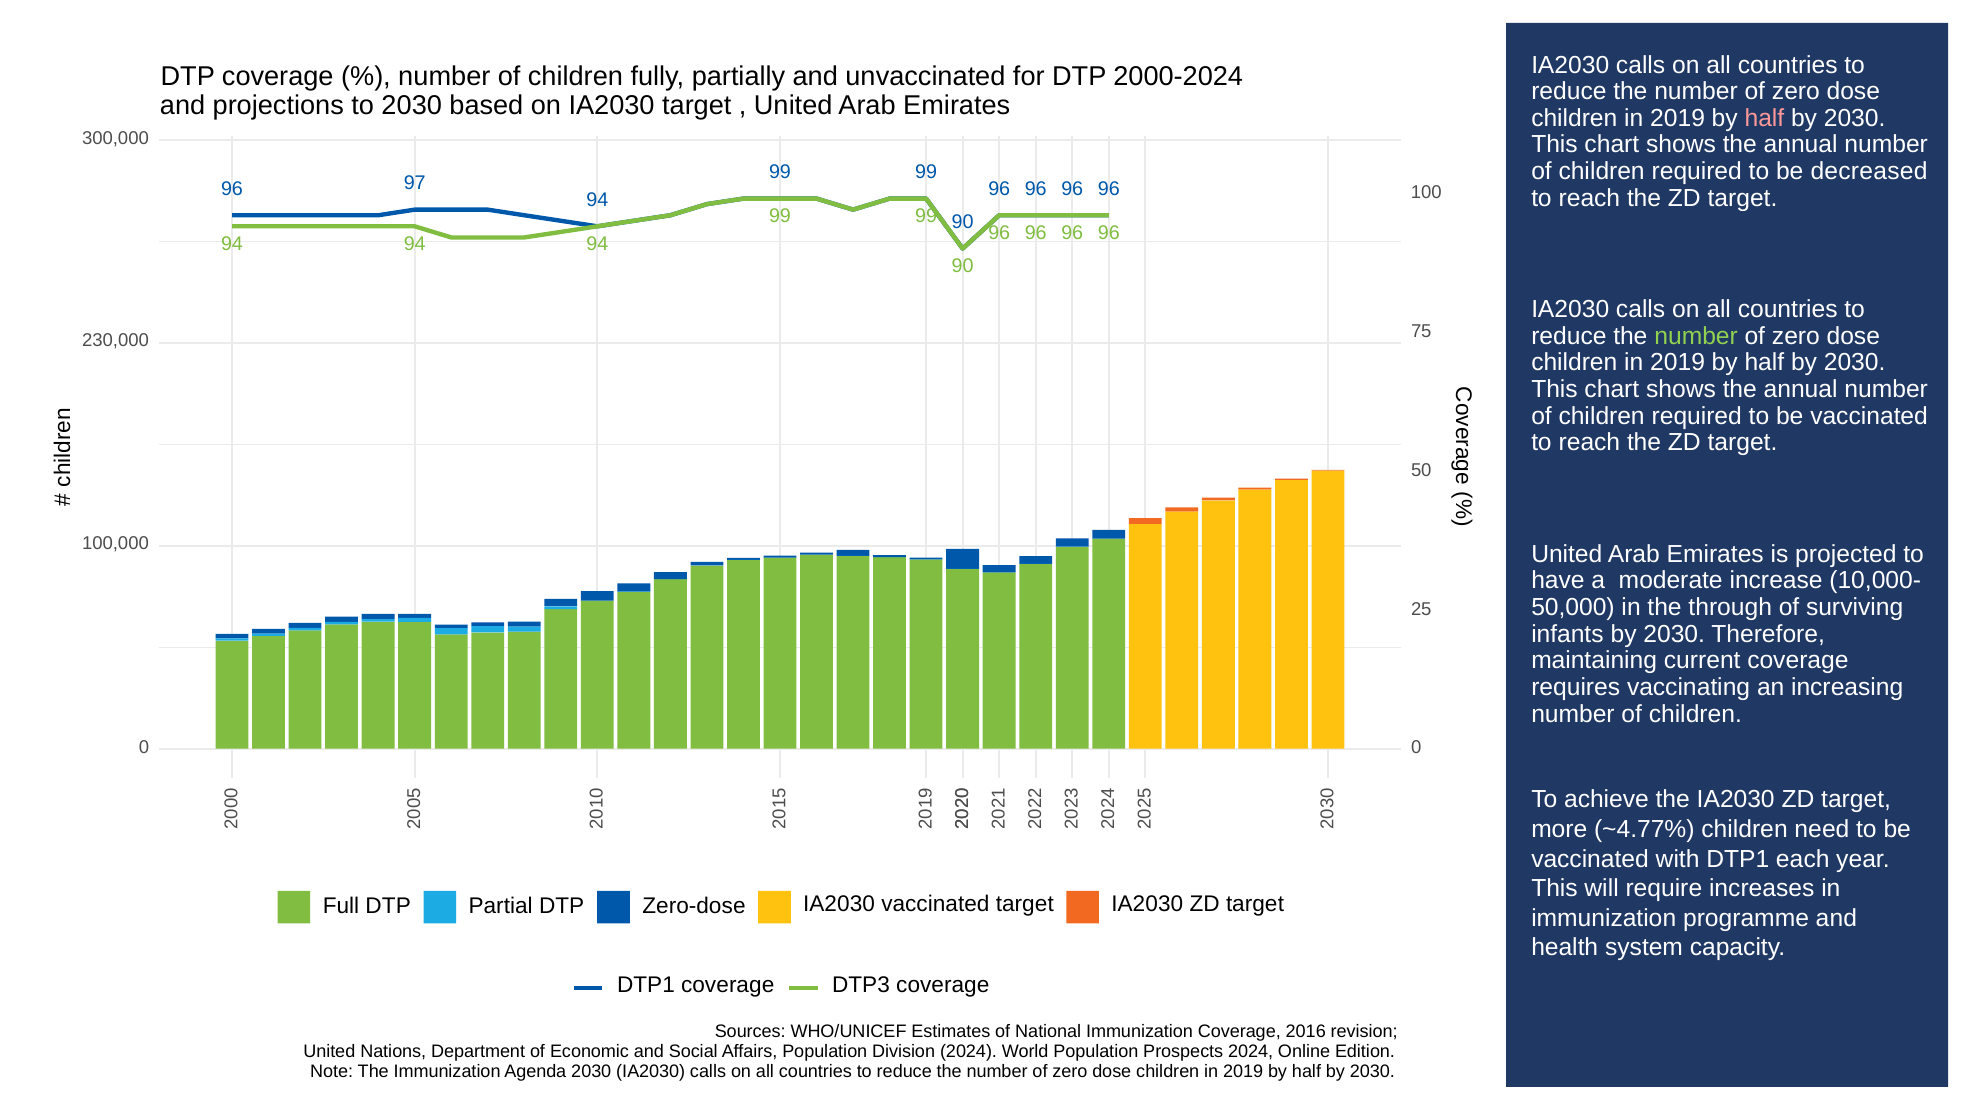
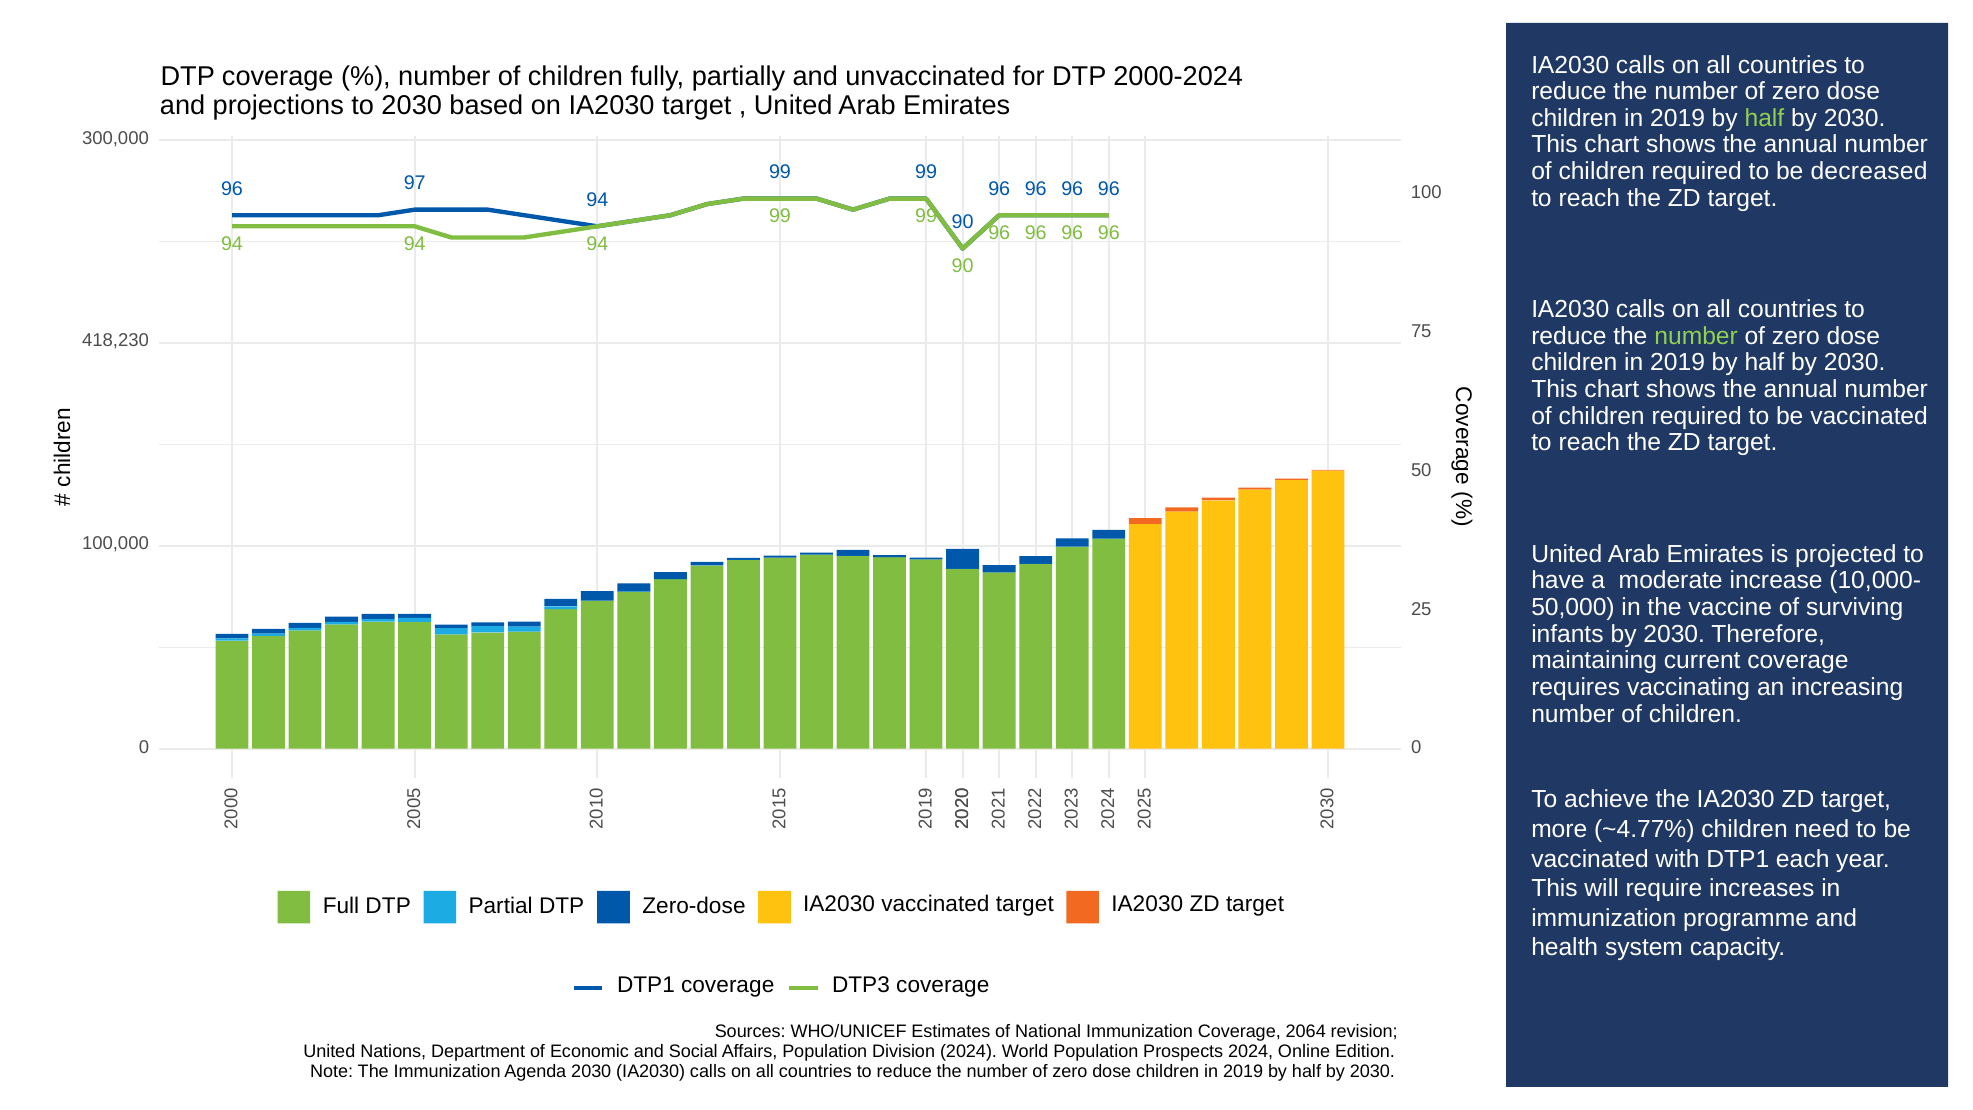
half at (1764, 118) colour: pink -> light green
230,000: 230,000 -> 418,230
through: through -> vaccine
2016: 2016 -> 2064
